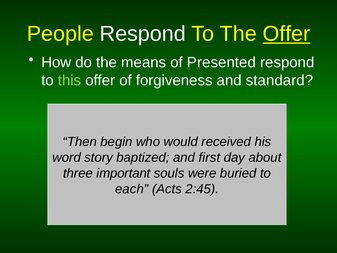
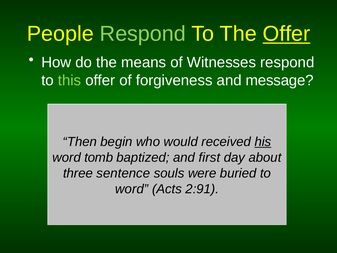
Respond at (143, 34) colour: white -> light green
Presented: Presented -> Witnesses
standard: standard -> message
his underline: none -> present
story: story -> tomb
important: important -> sentence
each at (132, 189): each -> word
2:45: 2:45 -> 2:91
